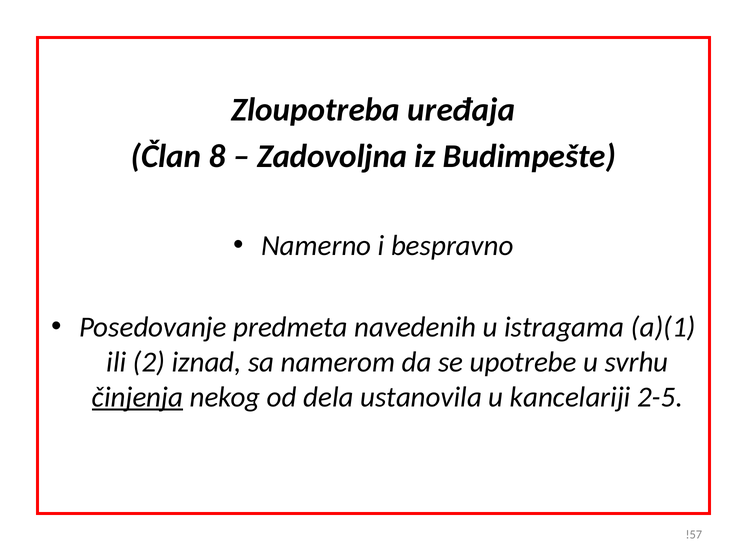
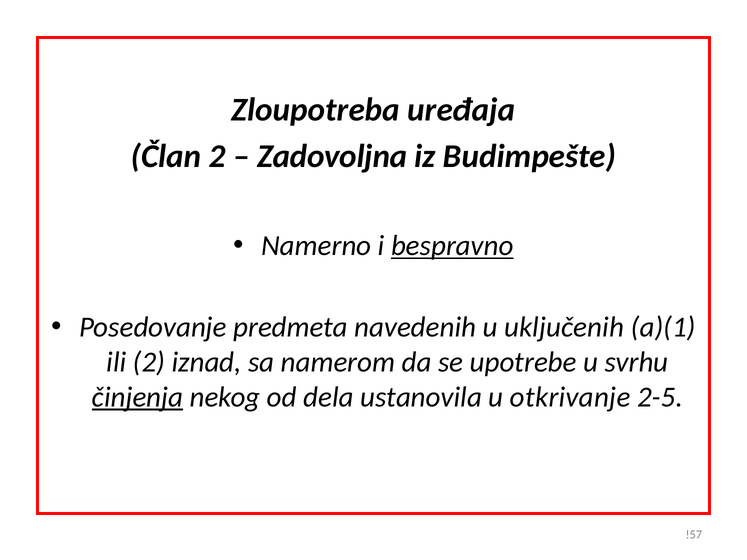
Član 8: 8 -> 2
bespravno underline: none -> present
istragama: istragama -> uključenih
kancelariji: kancelariji -> otkrivanje
